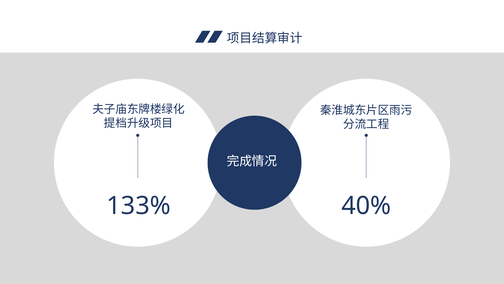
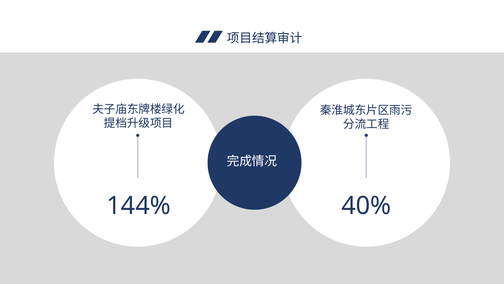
133%: 133% -> 144%
